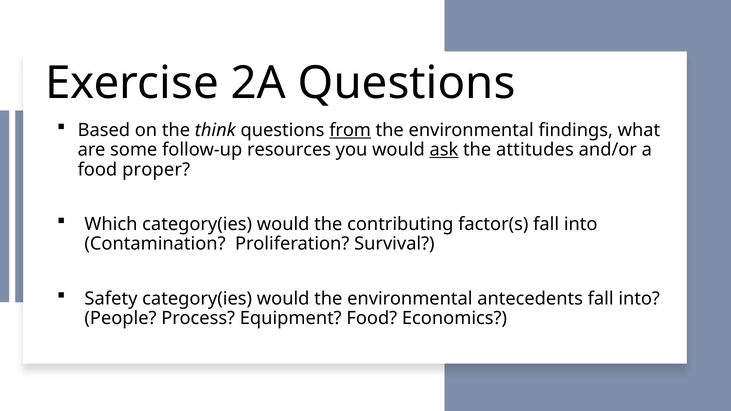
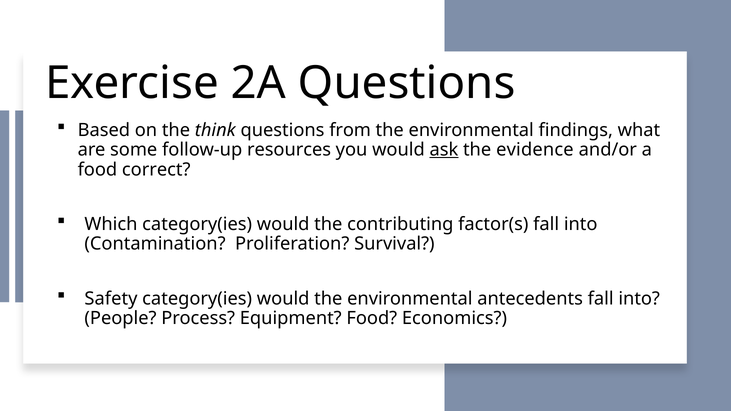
from underline: present -> none
attitudes: attitudes -> evidence
proper: proper -> correct
